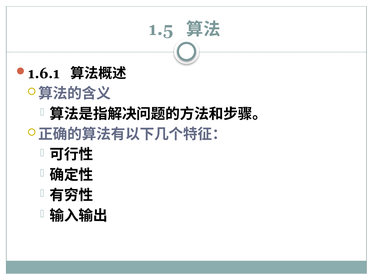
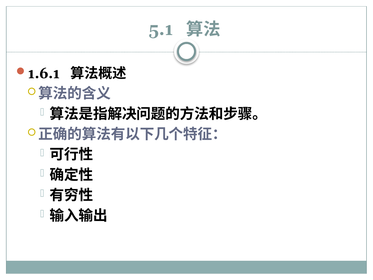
1.5: 1.5 -> 5.1
